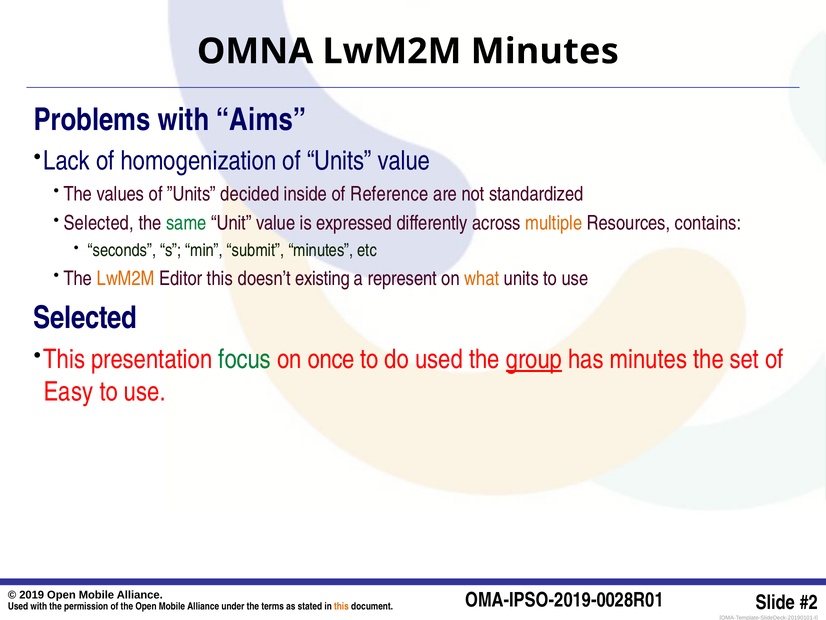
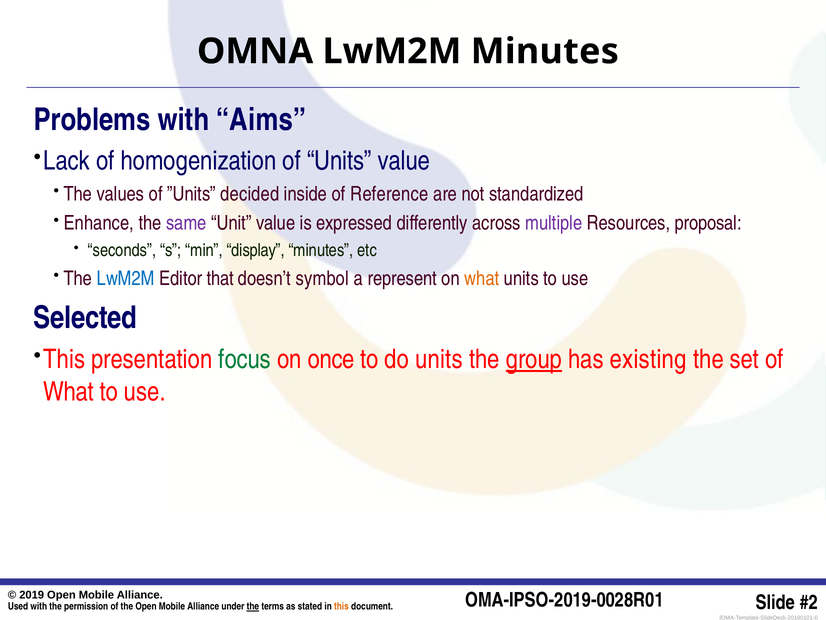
Selected at (99, 223): Selected -> Enhance
same colour: green -> purple
multiple colour: orange -> purple
contains: contains -> proposal
submit: submit -> display
LwM2M at (126, 278) colour: orange -> blue
Editor this: this -> that
existing: existing -> symbol
do used: used -> units
has minutes: minutes -> existing
Easy at (68, 391): Easy -> What
the at (253, 606) underline: none -> present
